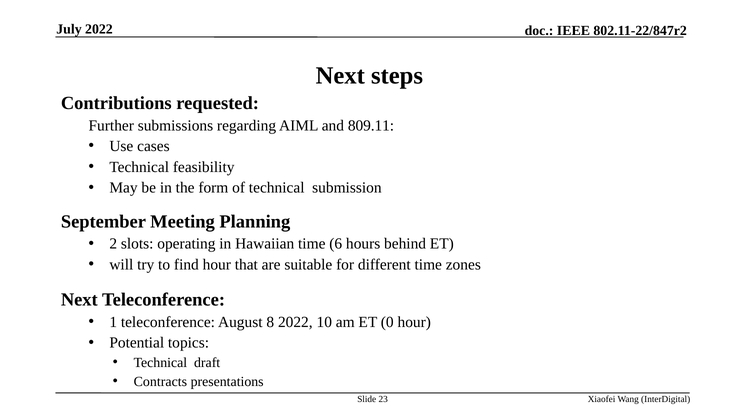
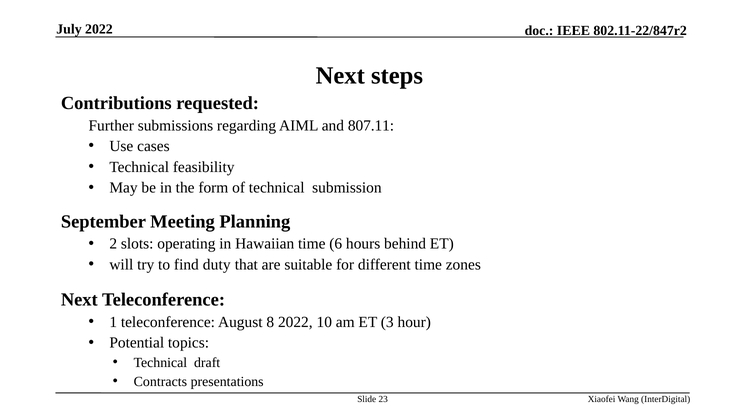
809.11: 809.11 -> 807.11
find hour: hour -> duty
0: 0 -> 3
